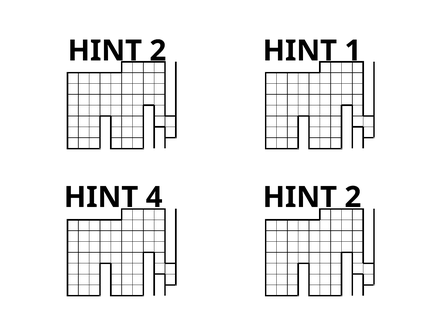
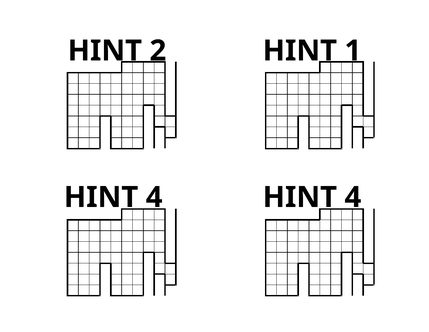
4 HINT 2: 2 -> 4
